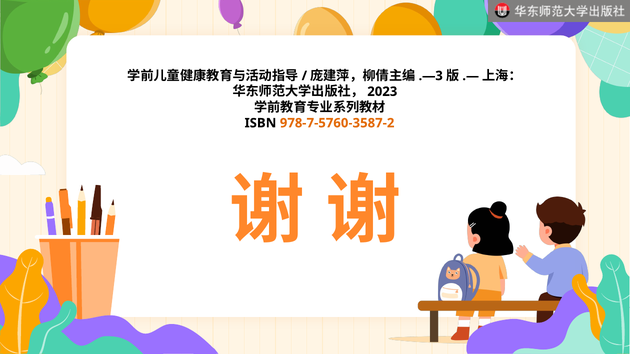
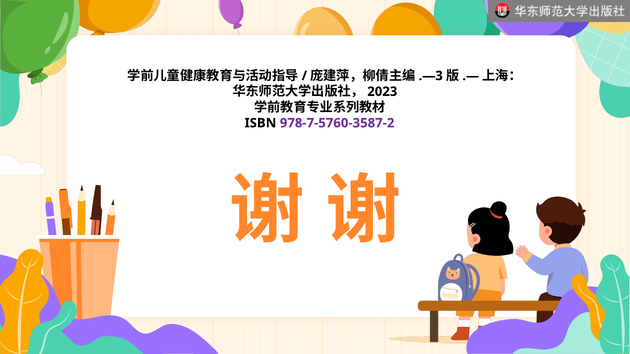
978-7-5760-3587-2 colour: orange -> purple
